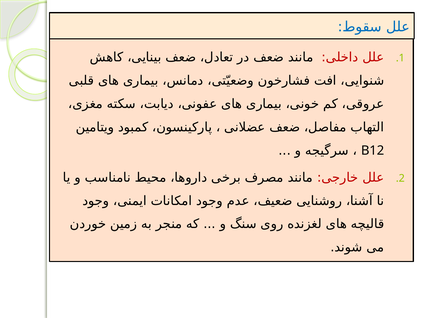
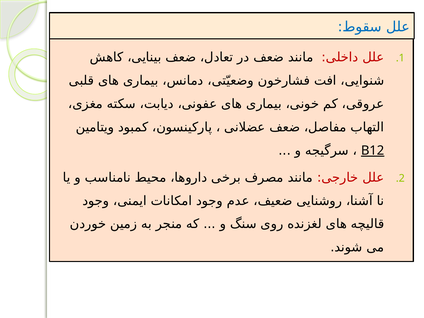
B12 underline: none -> present
